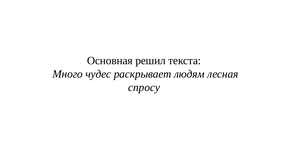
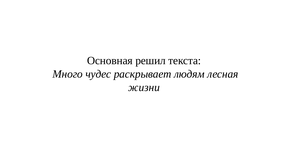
спросу: спросу -> жизни
